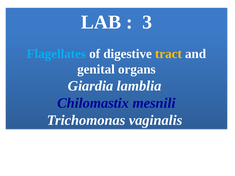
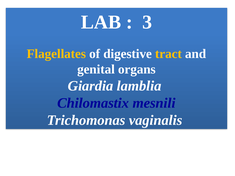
Flagellates colour: light blue -> yellow
